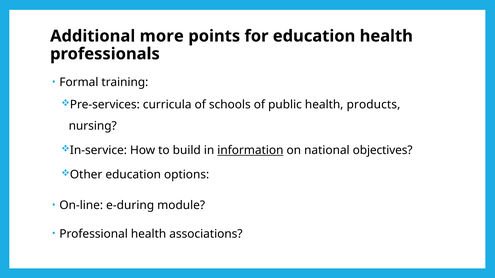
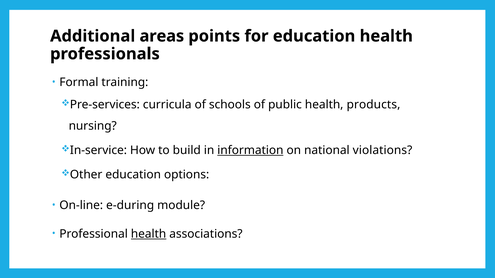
more: more -> areas
objectives: objectives -> violations
health at (149, 234) underline: none -> present
